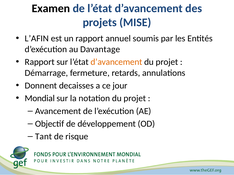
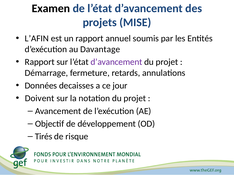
d’avancement at (116, 62) colour: orange -> purple
Donnent: Donnent -> Données
Mondial: Mondial -> Doivent
Tant: Tant -> Tirés
